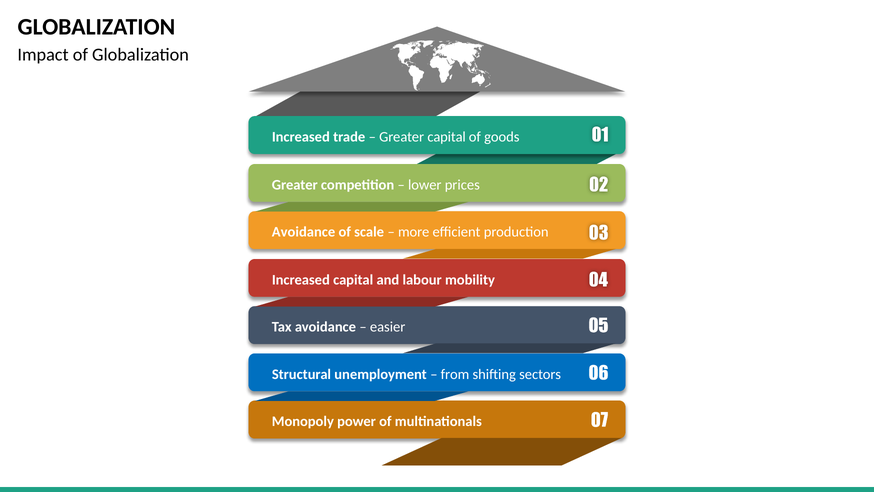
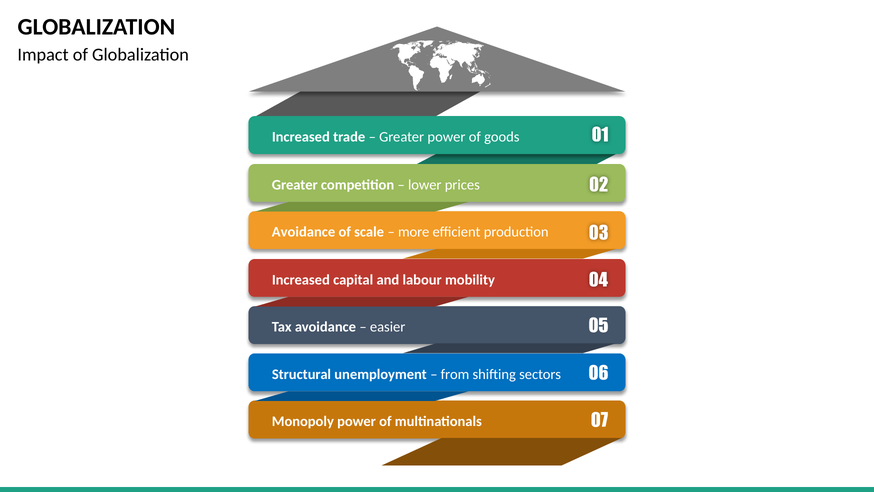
Greater capital: capital -> power
